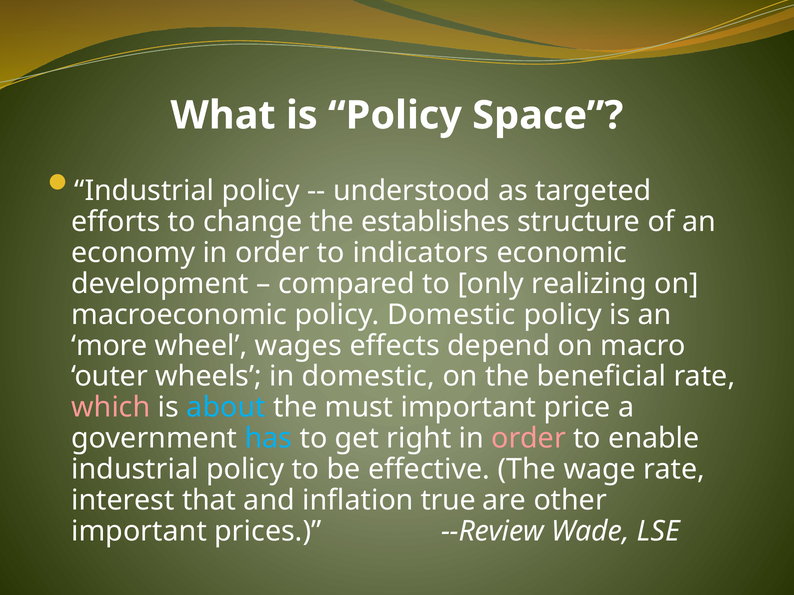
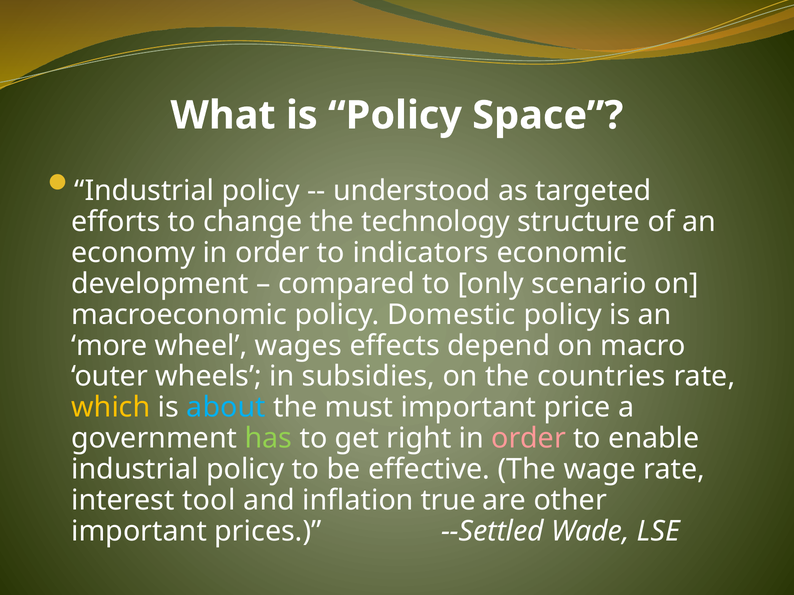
establishes: establishes -> technology
realizing: realizing -> scenario
in domestic: domestic -> subsidies
beneficial: beneficial -> countries
which colour: pink -> yellow
has colour: light blue -> light green
that: that -> tool
--Review: --Review -> --Settled
